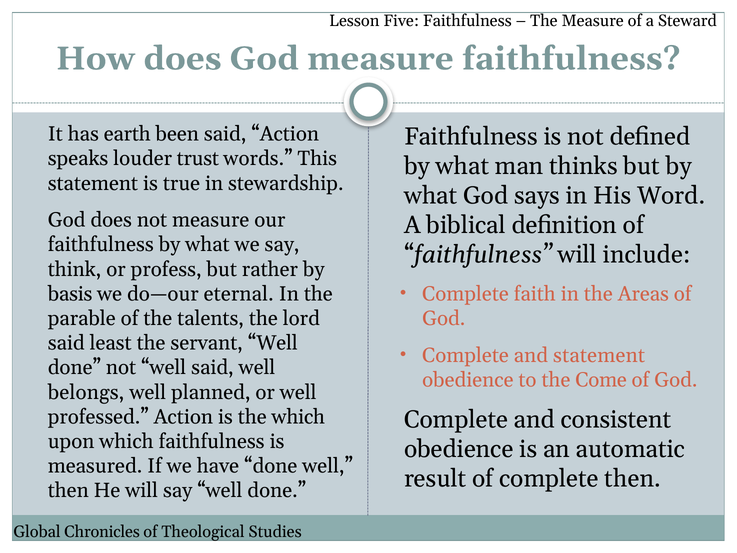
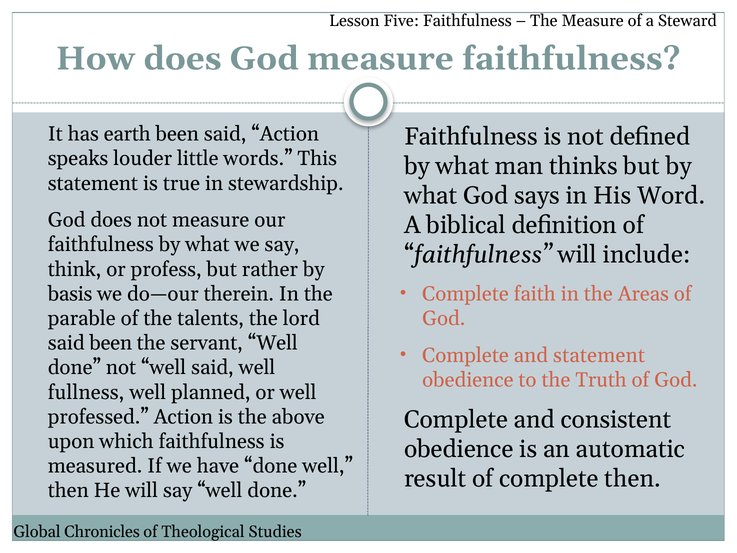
trust: trust -> little
eternal: eternal -> therein
said least: least -> been
Come: Come -> Truth
belongs: belongs -> fullness
the which: which -> above
